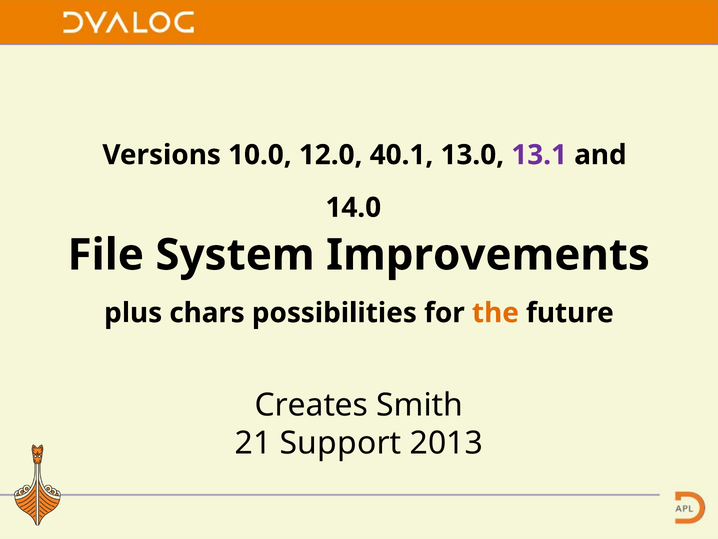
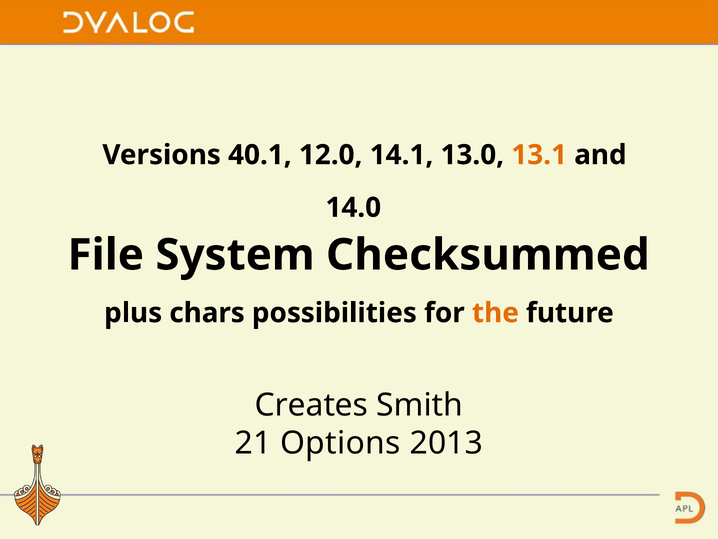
10.0: 10.0 -> 40.1
40.1: 40.1 -> 14.1
13.1 colour: purple -> orange
Improvements: Improvements -> Checksummed
Support: Support -> Options
